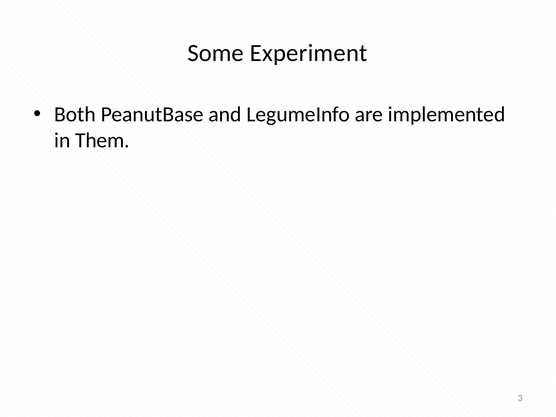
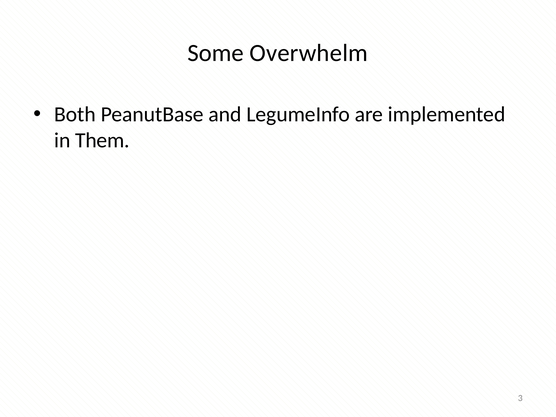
Experiment: Experiment -> Overwhelm
